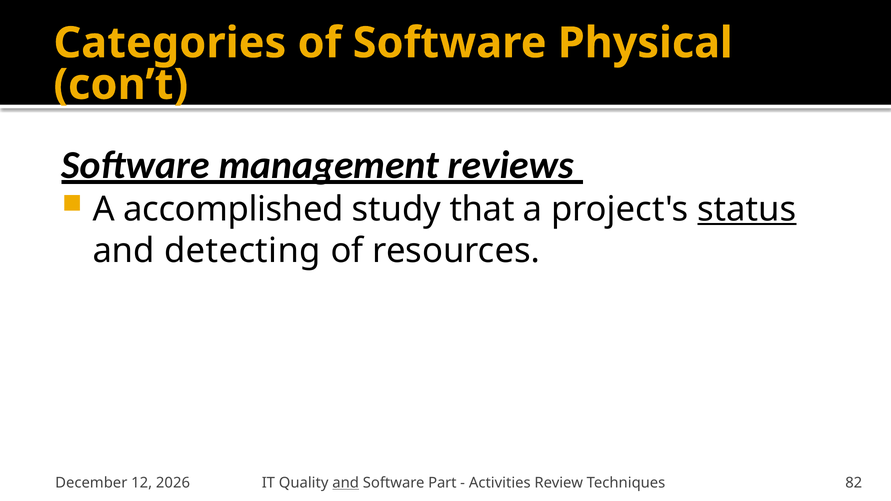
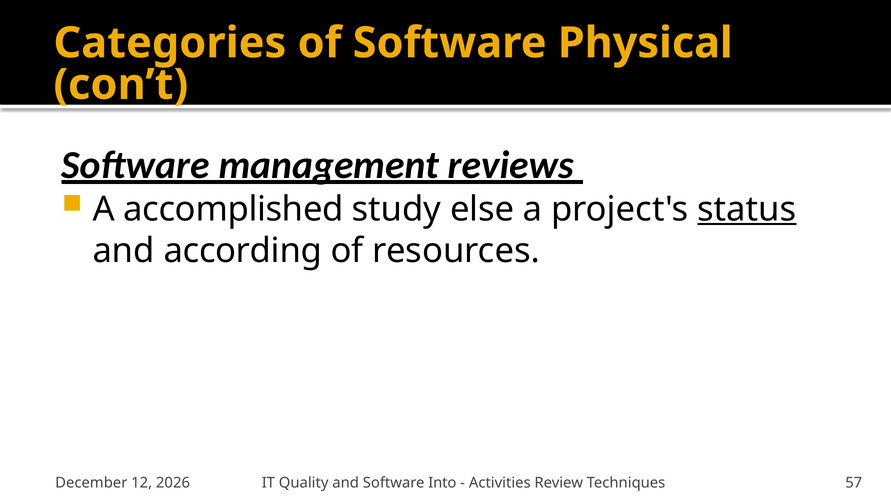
that: that -> else
detecting: detecting -> according
and at (346, 483) underline: present -> none
Part: Part -> Into
82: 82 -> 57
